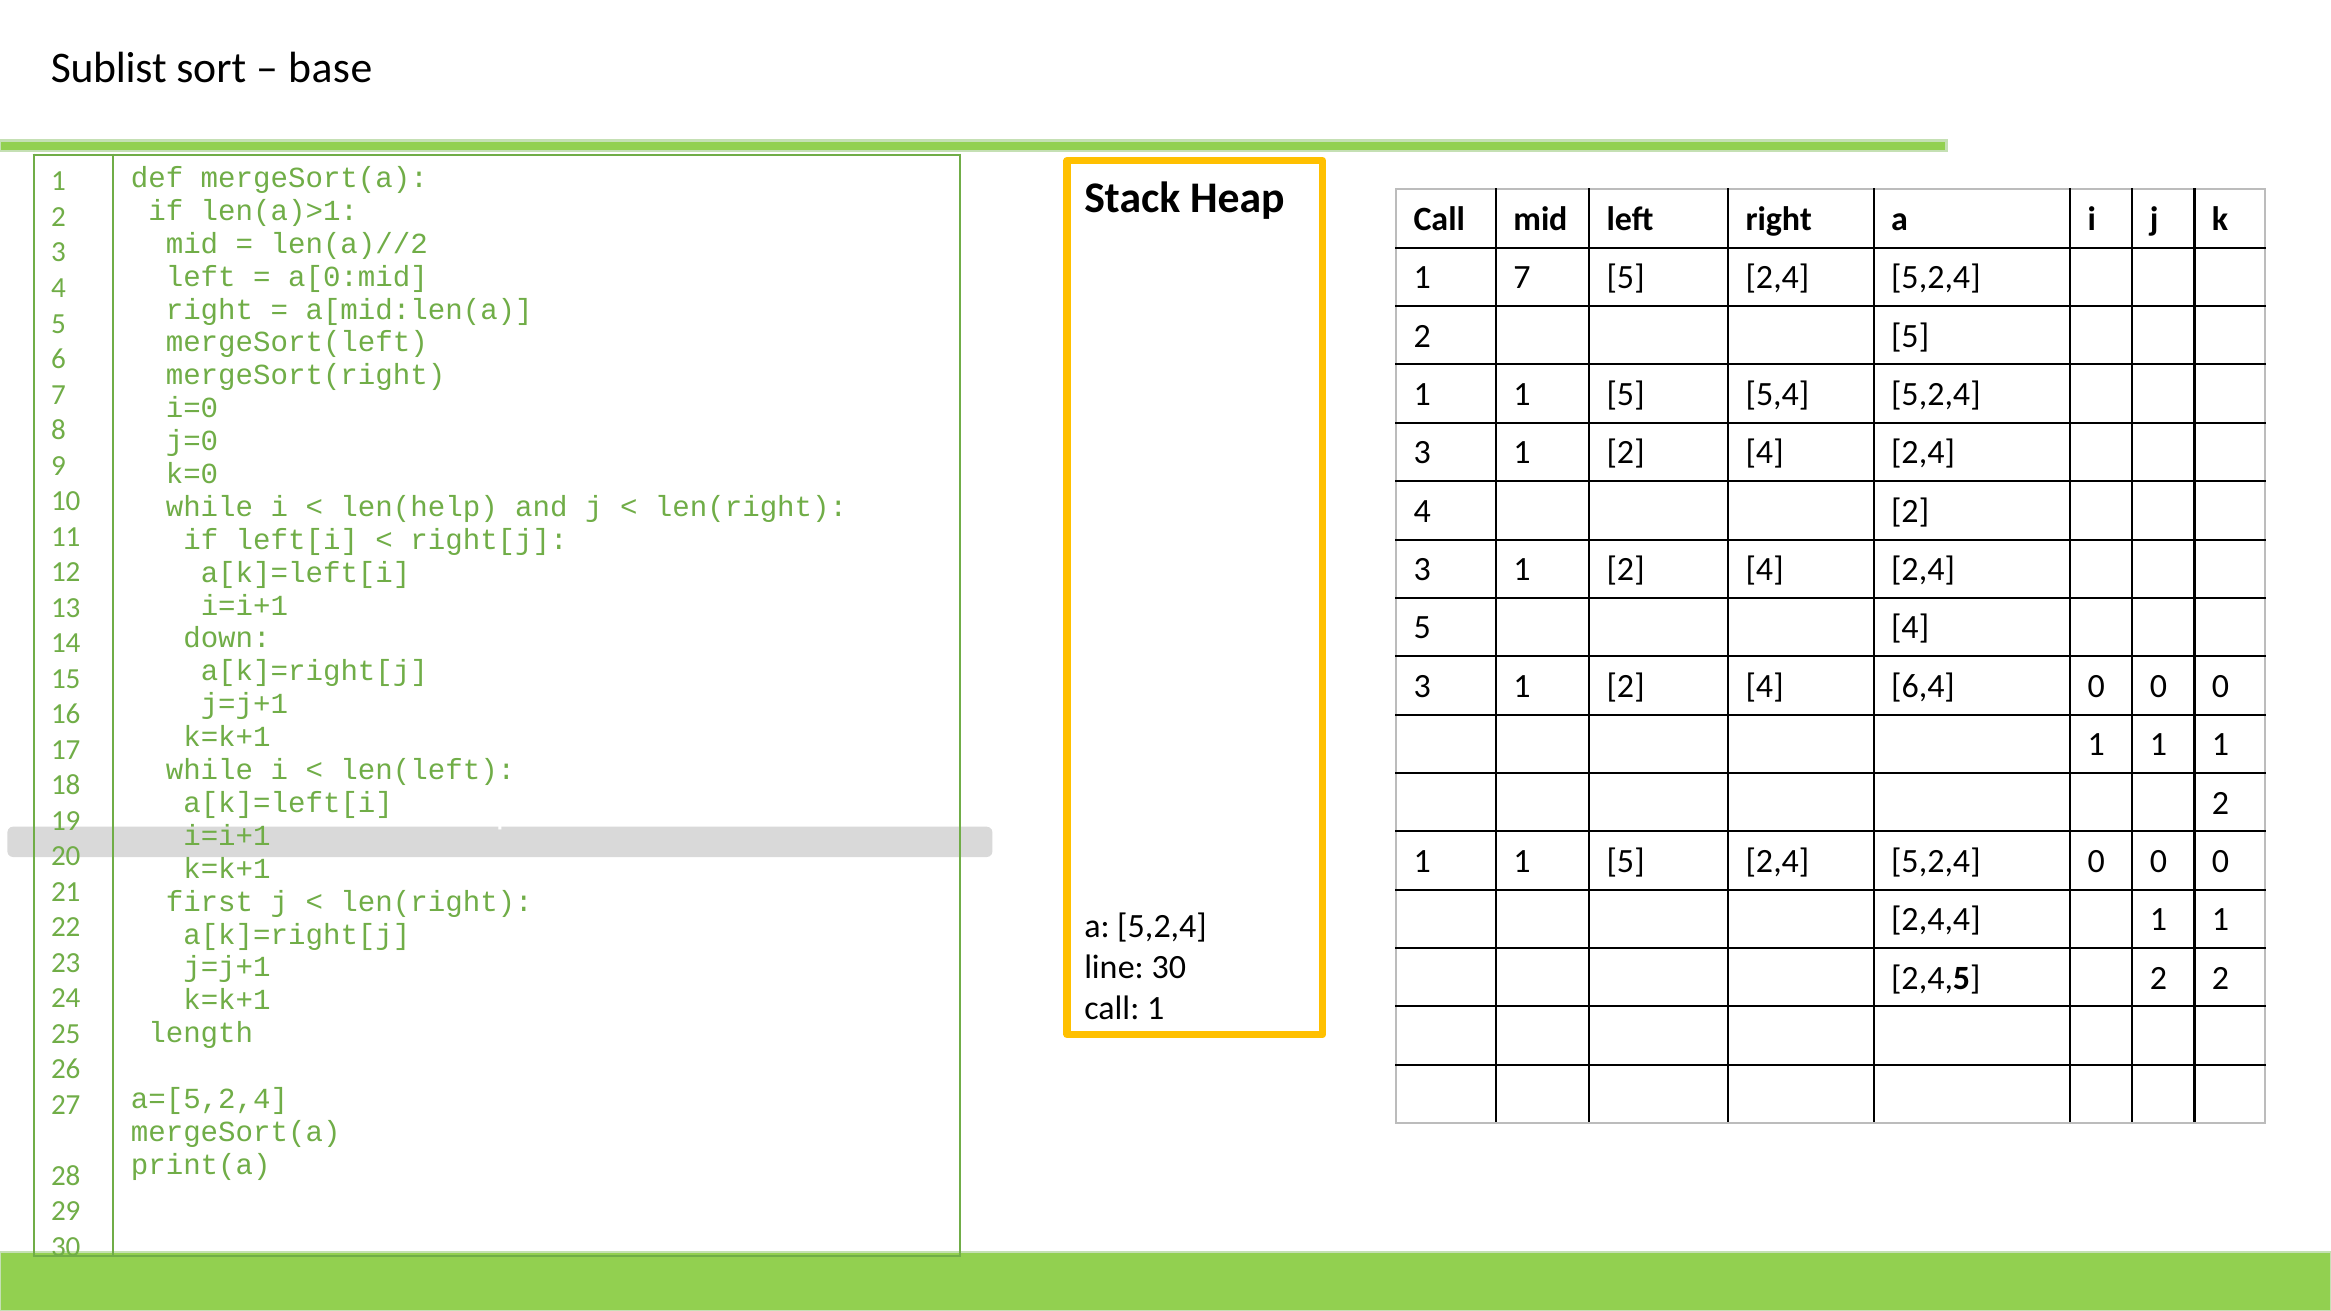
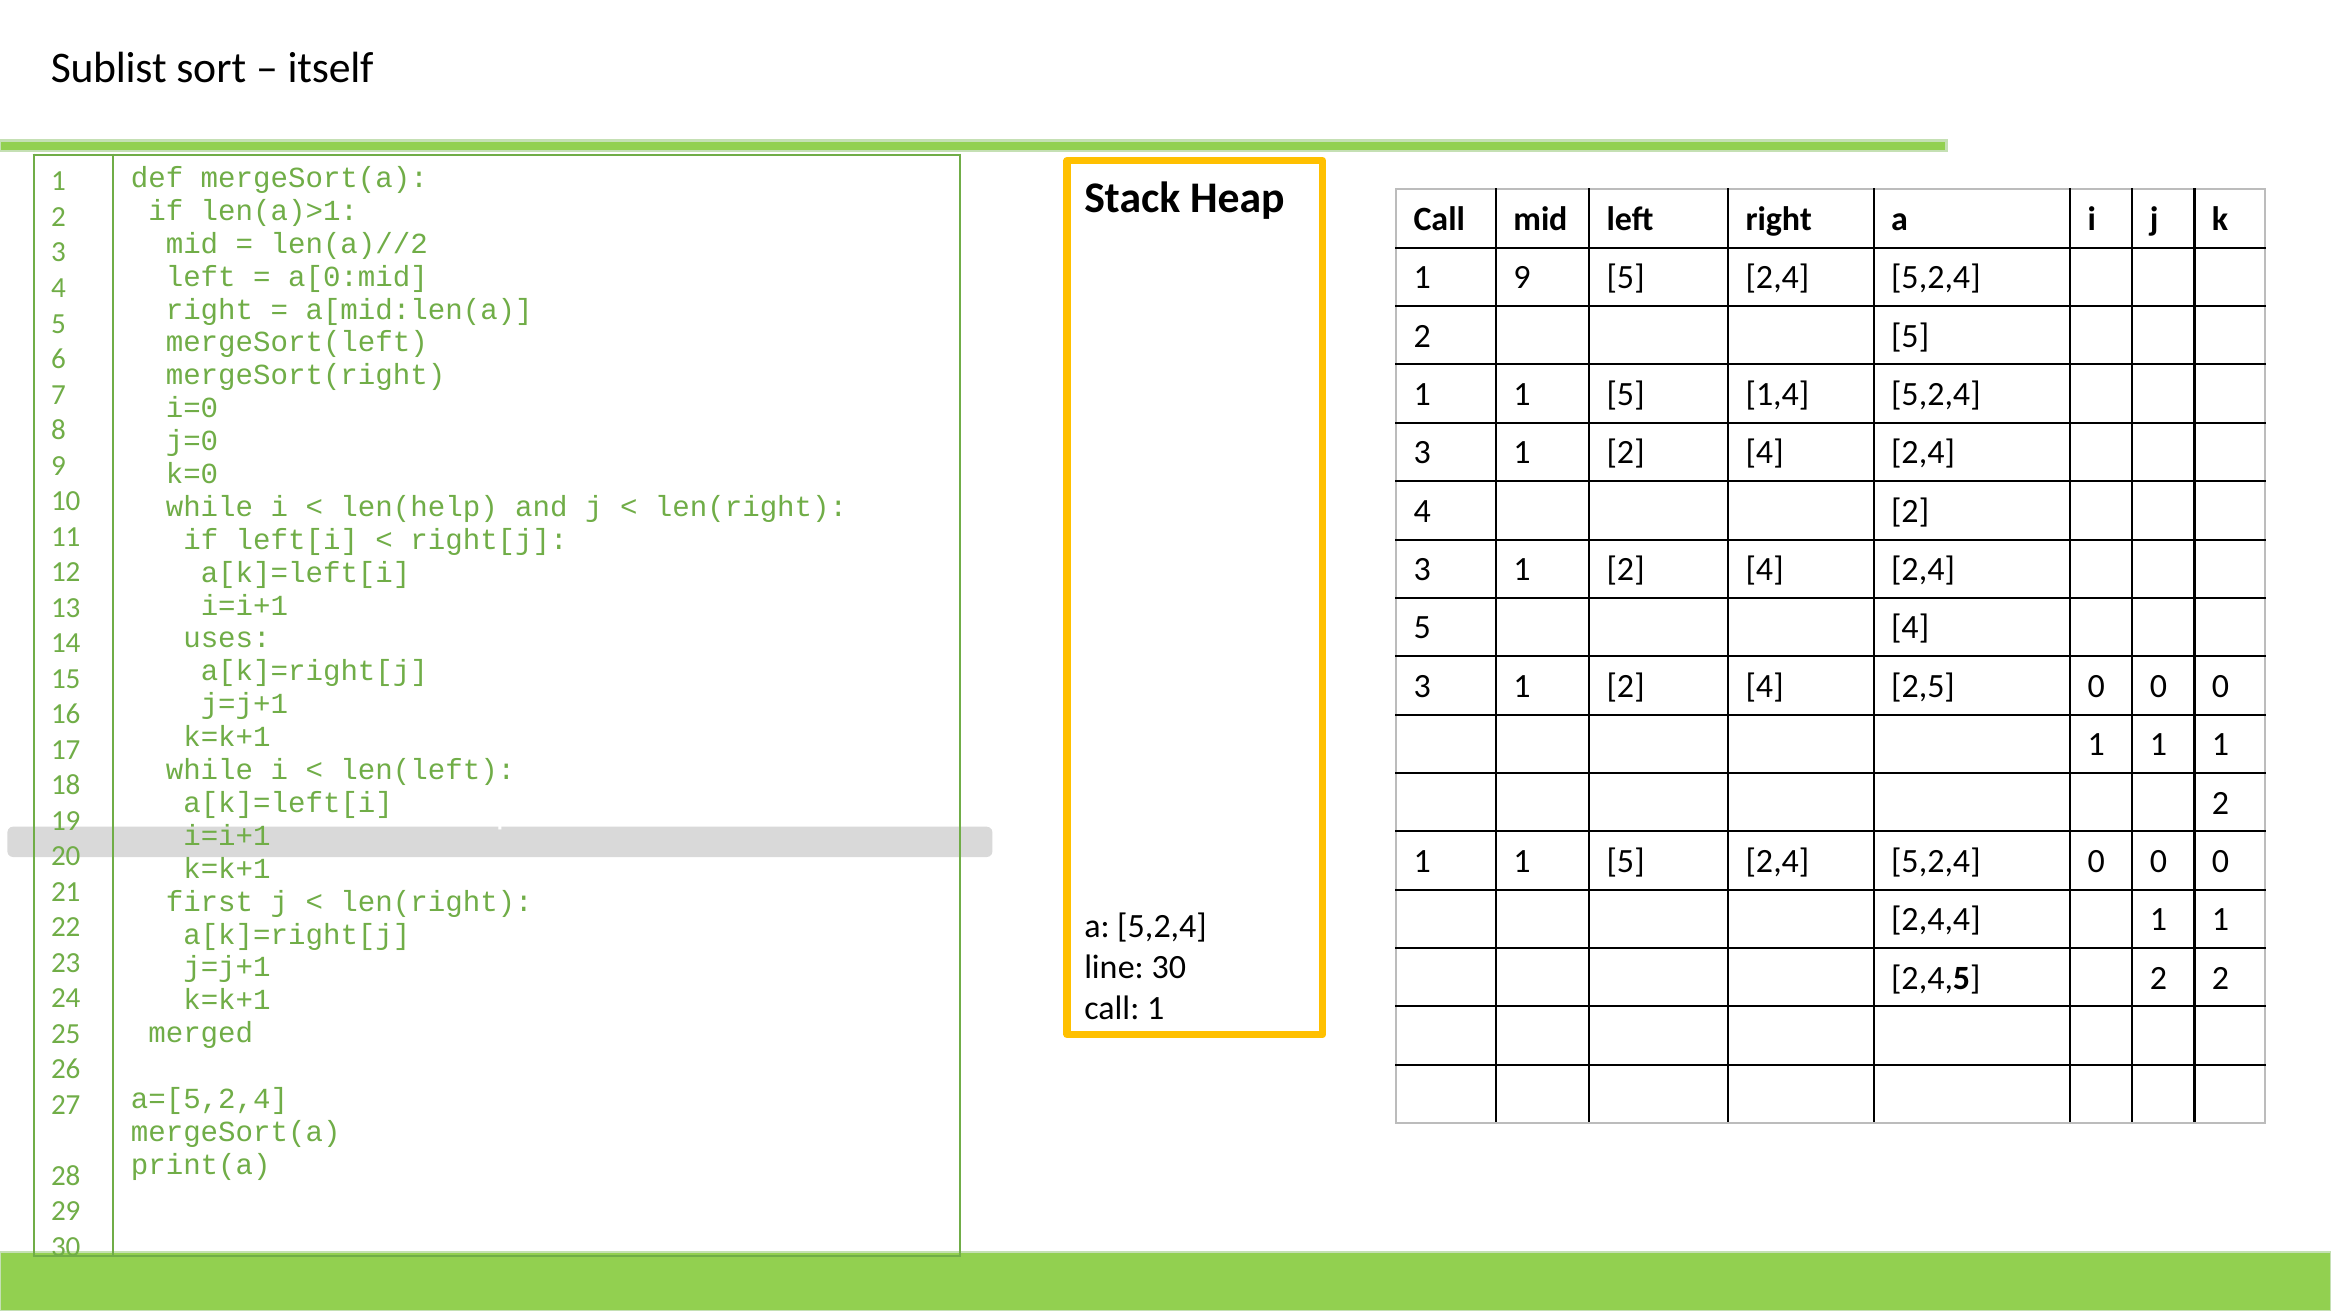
base: base -> itself
1 7: 7 -> 9
5,4: 5,4 -> 1,4
down: down -> uses
6,4: 6,4 -> 2,5
length: length -> merged
